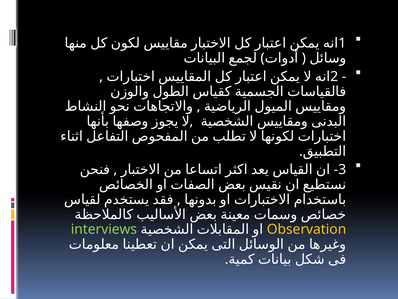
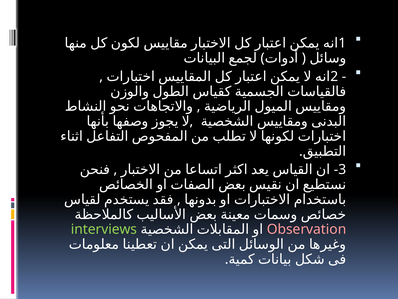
Observation colour: yellow -> pink
